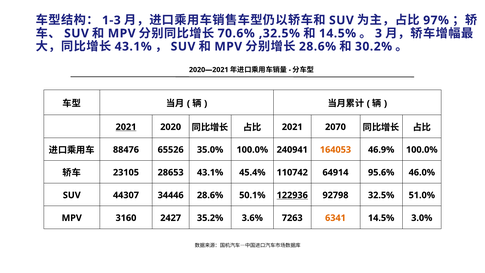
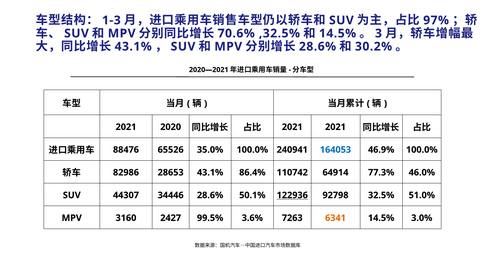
2021 at (126, 127) underline: present -> none
2021 2070: 2070 -> 2021
164053 colour: orange -> blue
23105: 23105 -> 82986
45.4%: 45.4% -> 86.4%
95.6%: 95.6% -> 77.3%
35.2%: 35.2% -> 99.5%
